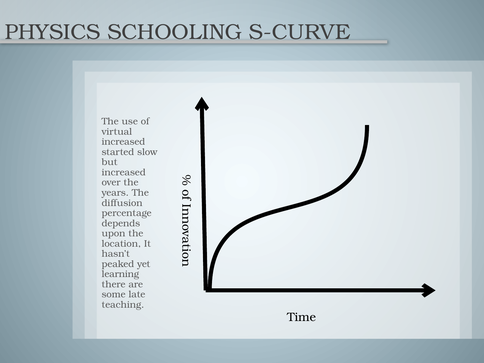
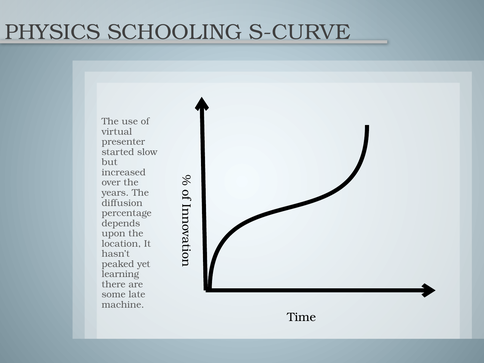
increased at (123, 142): increased -> presenter
teaching: teaching -> machine
